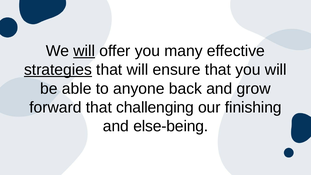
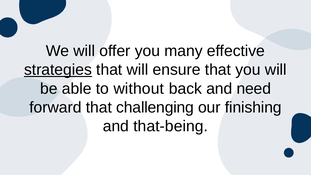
will at (84, 51) underline: present -> none
anyone: anyone -> without
grow: grow -> need
else-being: else-being -> that-being
